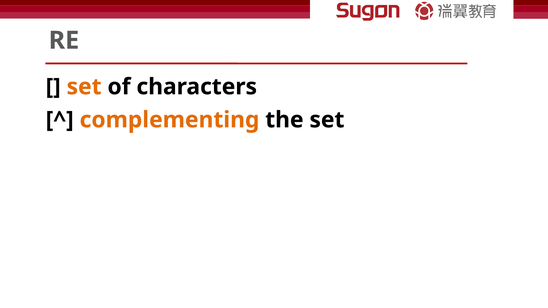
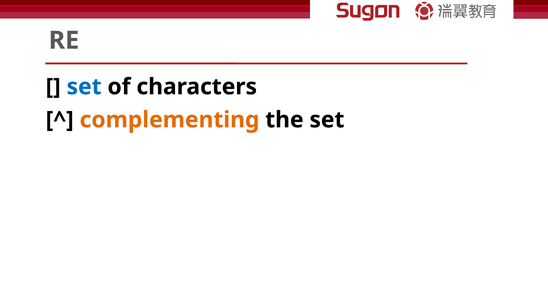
set at (84, 87) colour: orange -> blue
